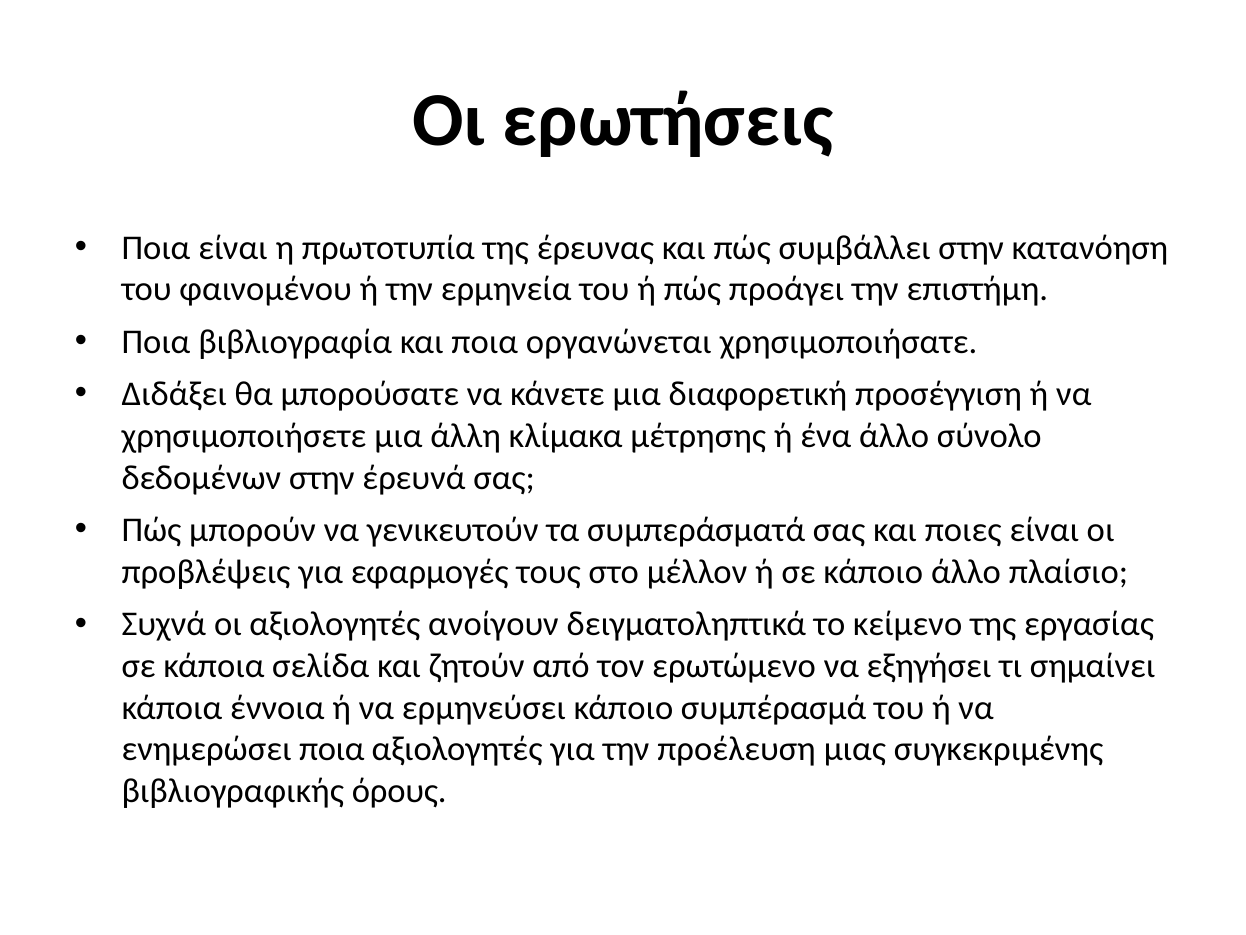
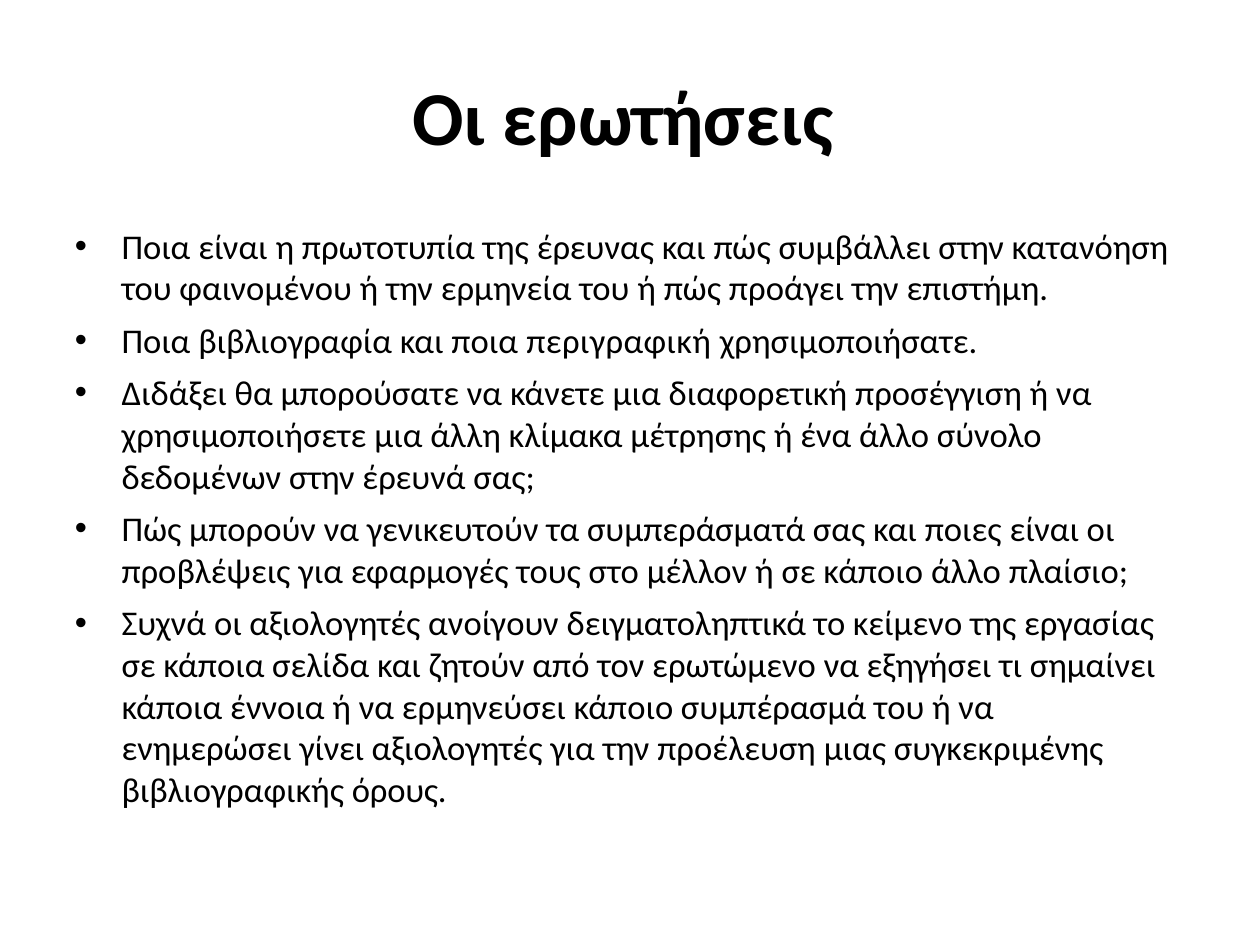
οργανώνεται: οργανώνεται -> περιγραφική
ενημερώσει ποια: ποια -> γίνει
